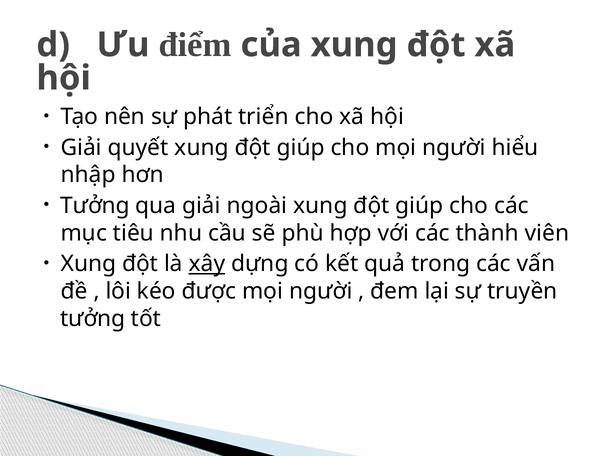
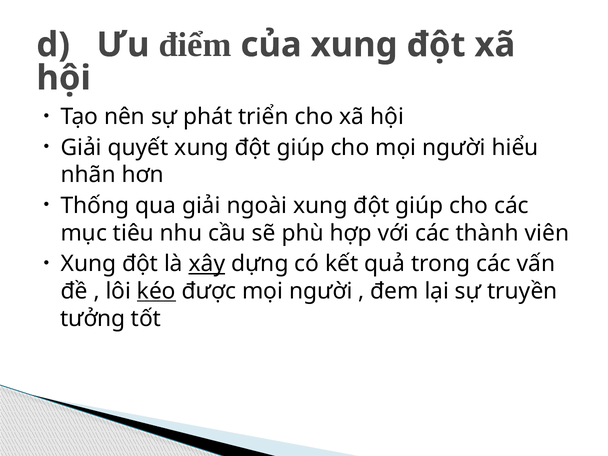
nhập: nhập -> nhãn
Tưởng at (95, 206): Tưởng -> Thống
kéo underline: none -> present
